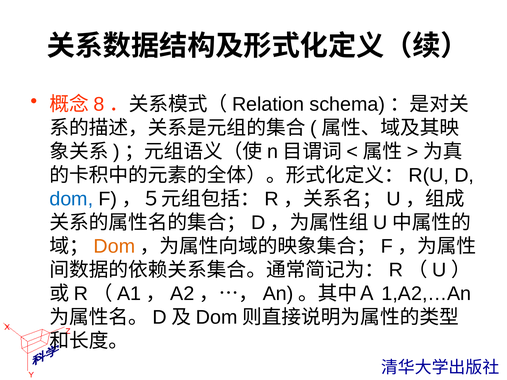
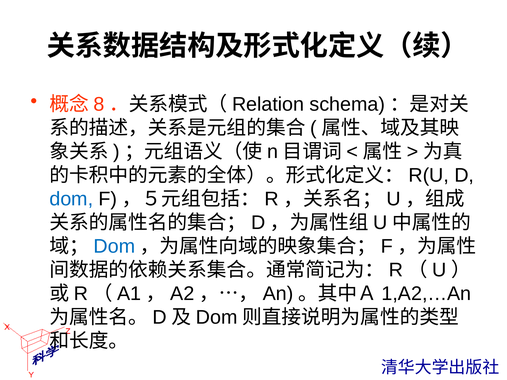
Dom at (114, 247) colour: orange -> blue
